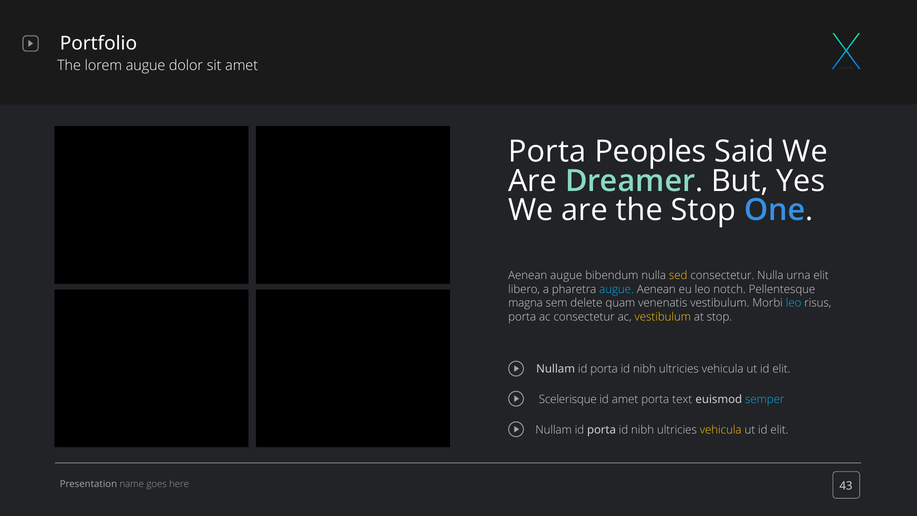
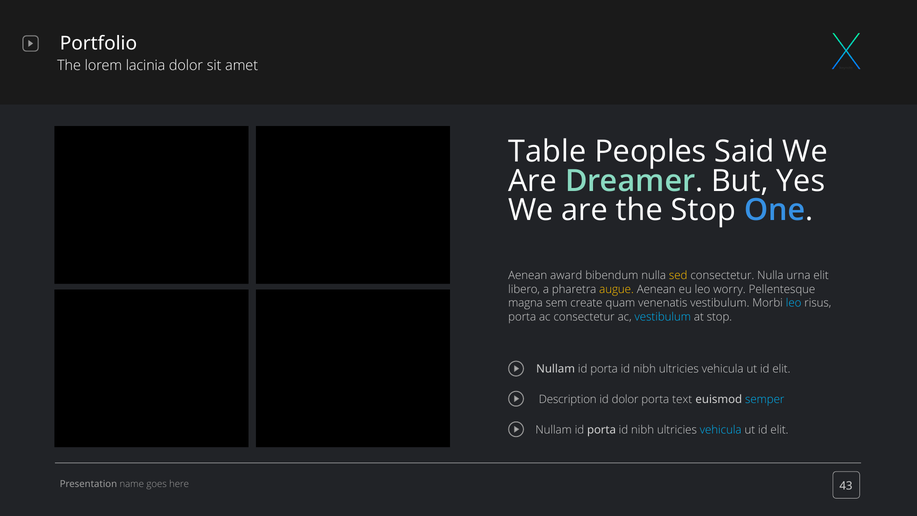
lorem augue: augue -> lacinia
Porta at (547, 152): Porta -> Table
Aenean augue: augue -> award
augue at (616, 289) colour: light blue -> yellow
notch: notch -> worry
delete: delete -> create
vestibulum at (663, 317) colour: yellow -> light blue
Scelerisque: Scelerisque -> Description
id amet: amet -> dolor
vehicula at (721, 430) colour: yellow -> light blue
